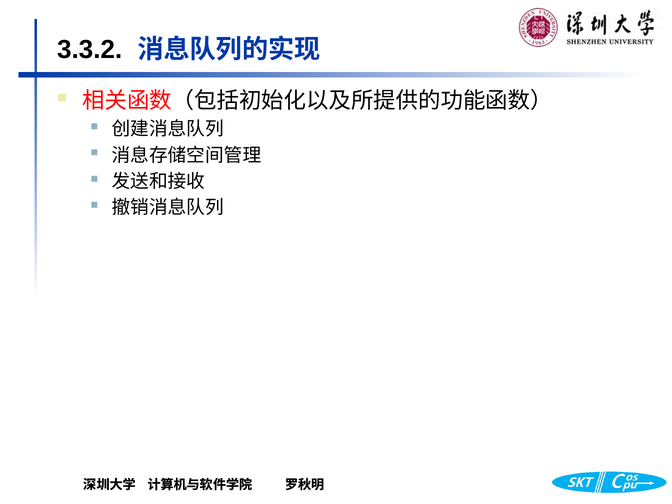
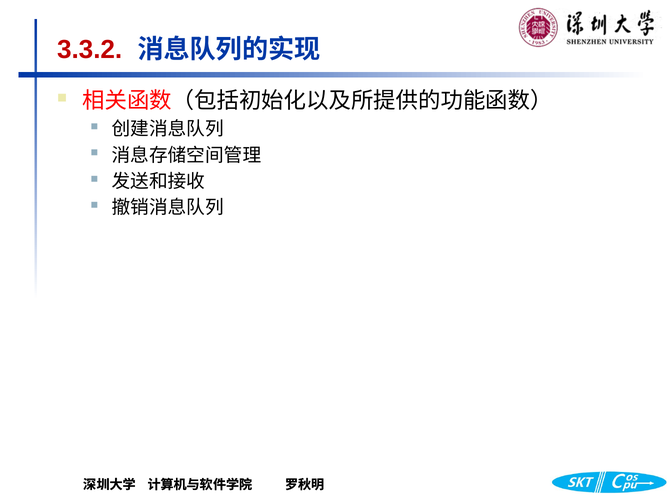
3.3.2 colour: black -> red
